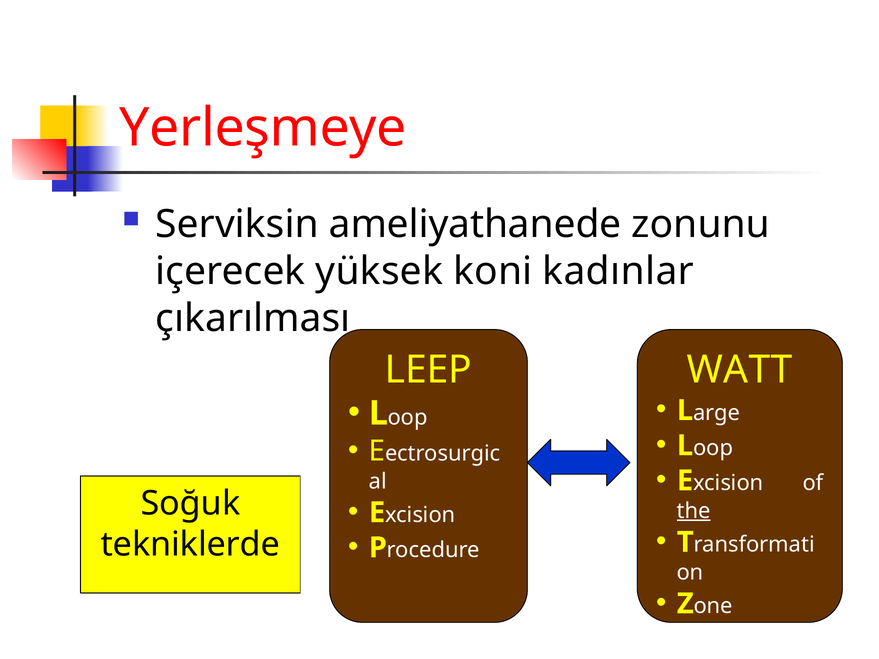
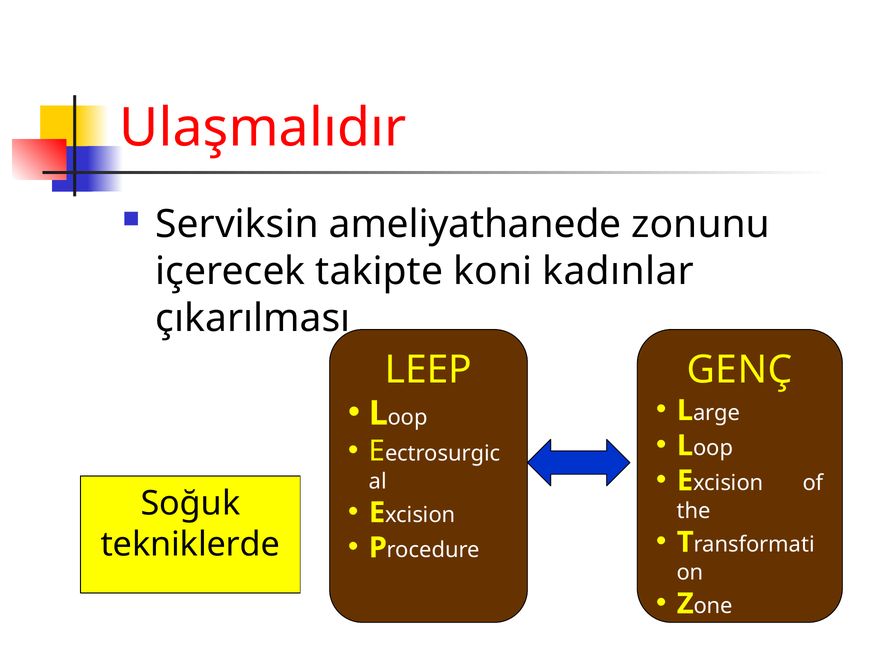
Yerleşmeye: Yerleşmeye -> Ulaşmalıdır
yüksek: yüksek -> takipte
WATT: WATT -> GENÇ
the underline: present -> none
